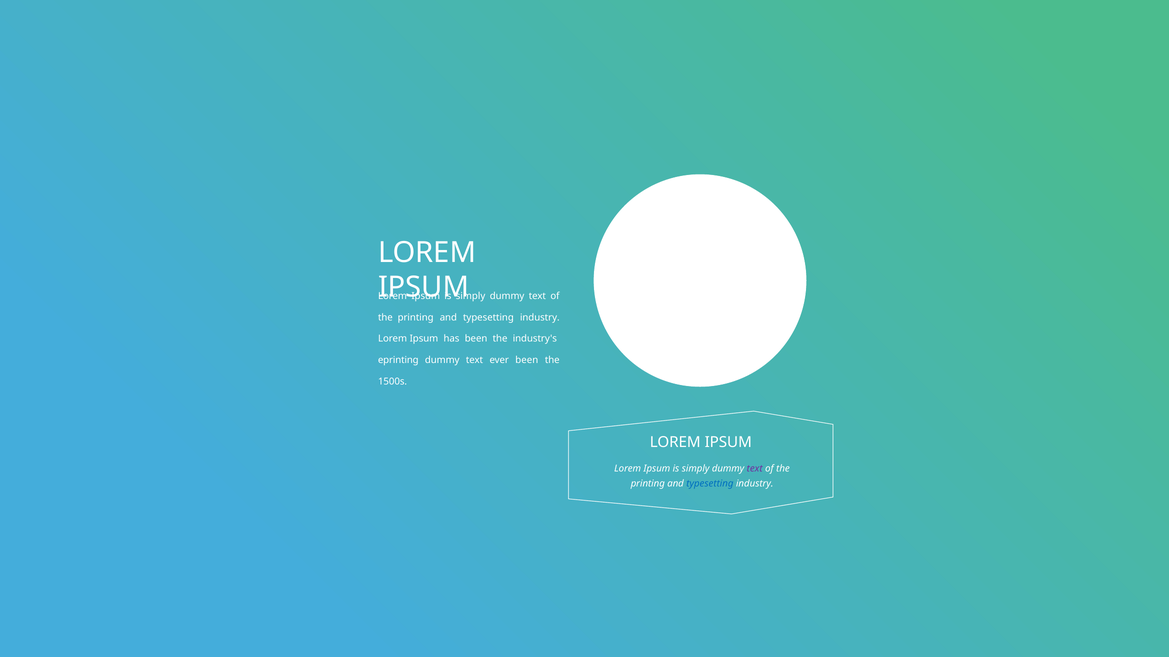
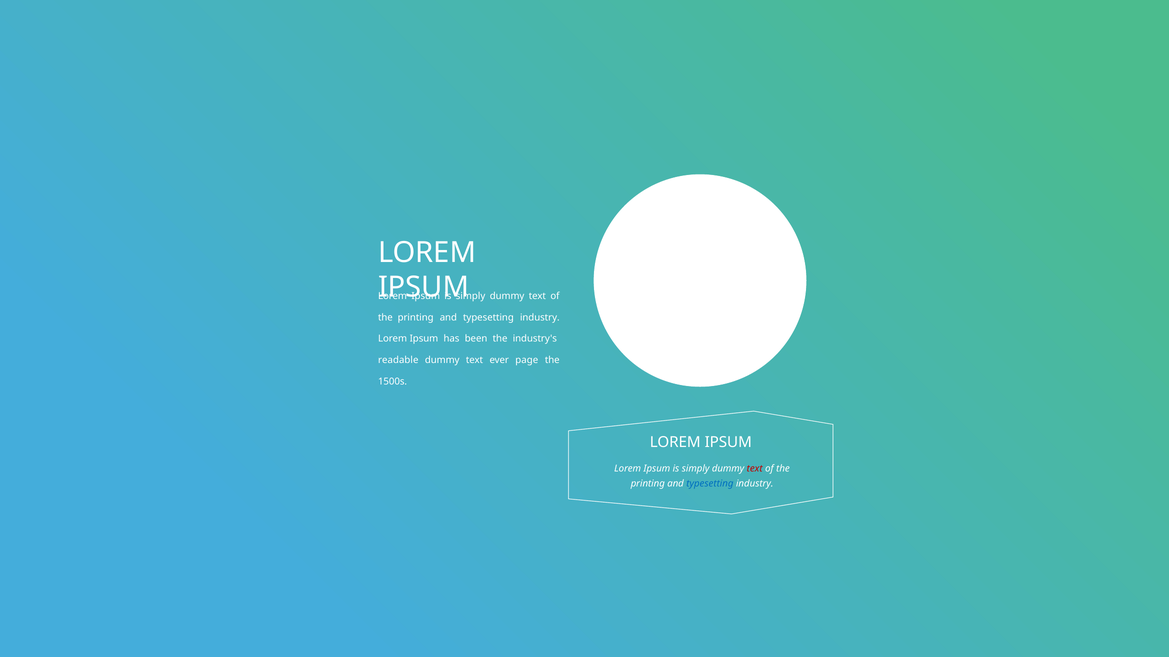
еprinting: еprinting -> readable
ever been: been -> page
text at (755, 469) colour: purple -> red
